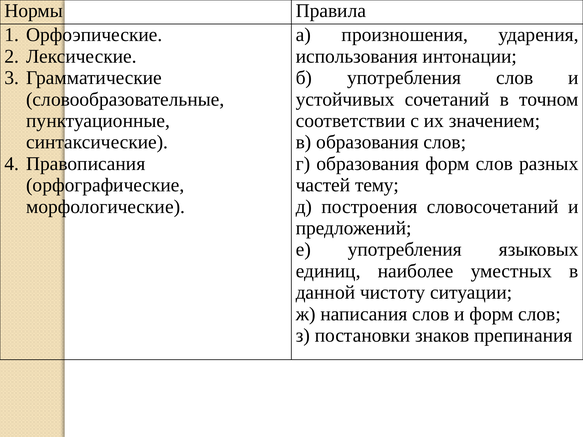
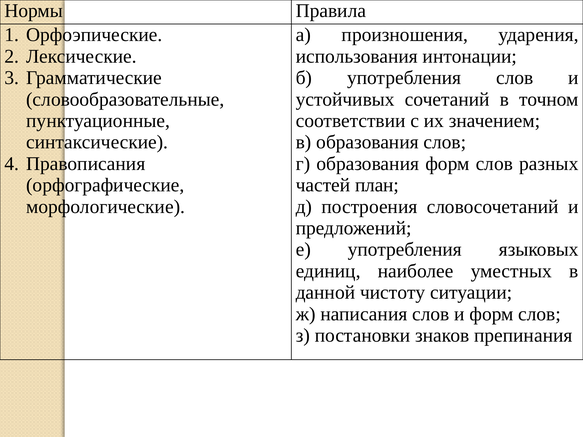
тему: тему -> план
